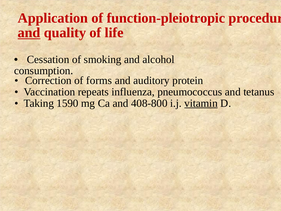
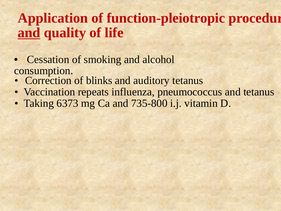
forms: forms -> blinks
auditory protein: protein -> tetanus
1590: 1590 -> 6373
408-800: 408-800 -> 735-800
vitamin underline: present -> none
